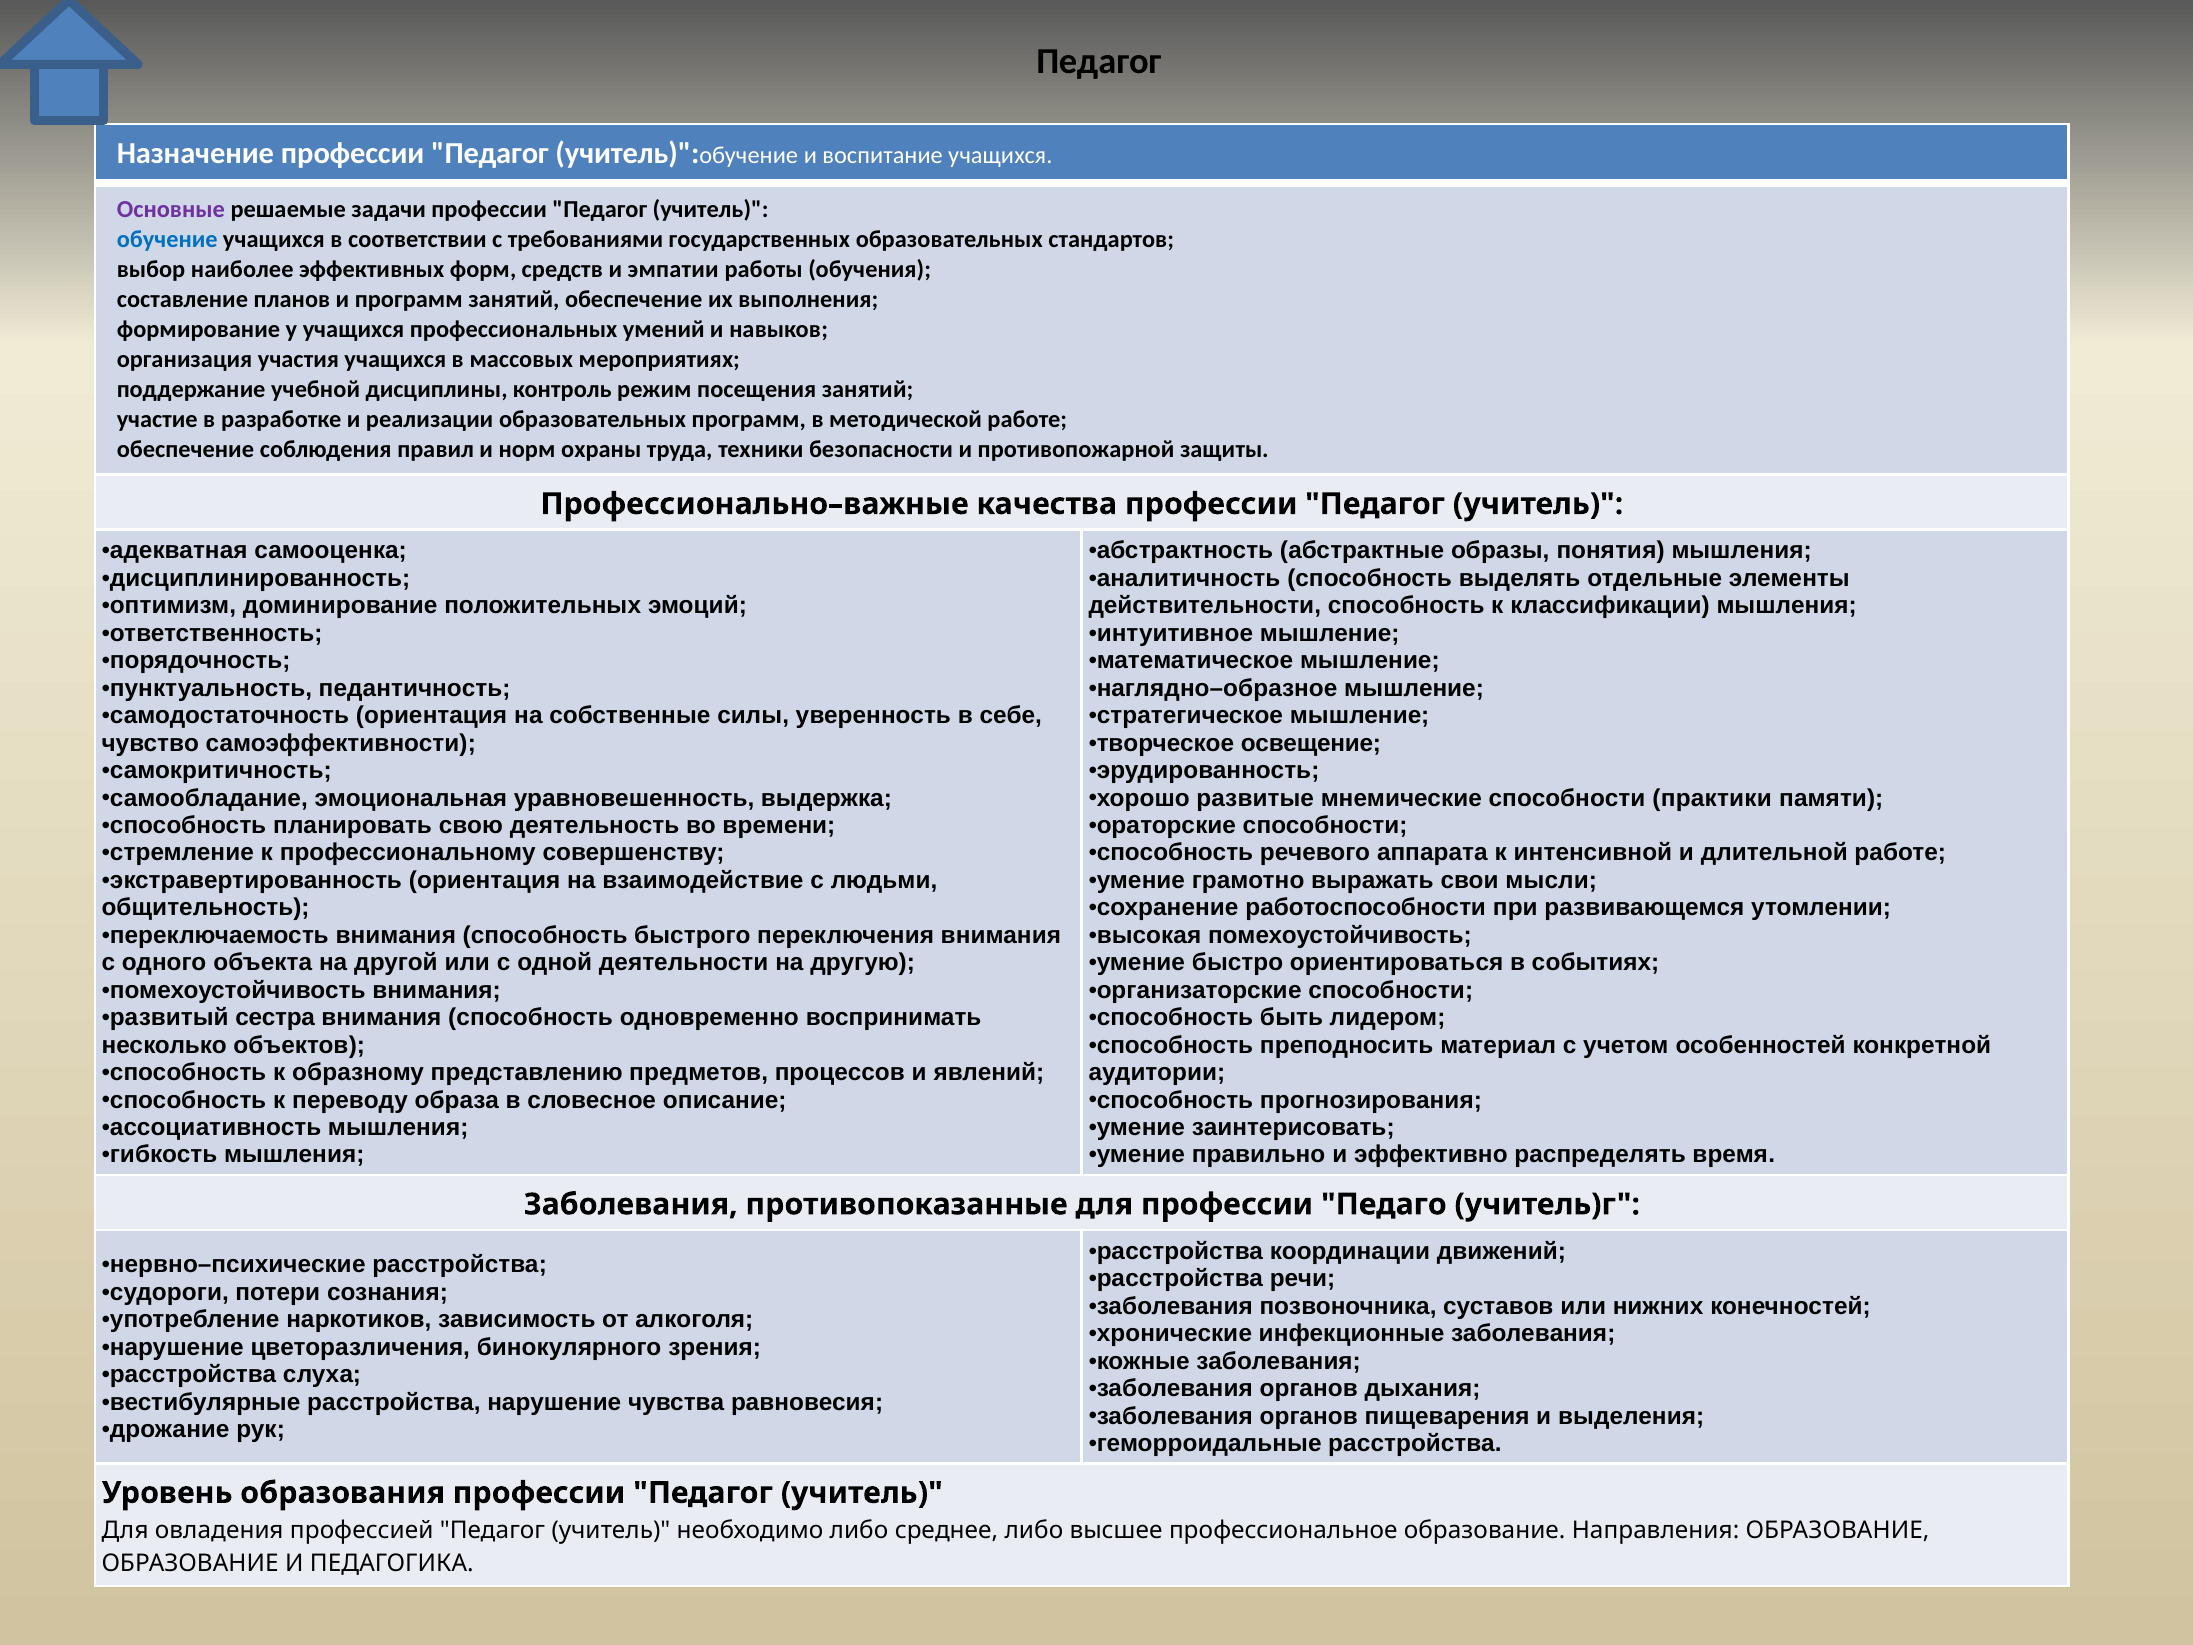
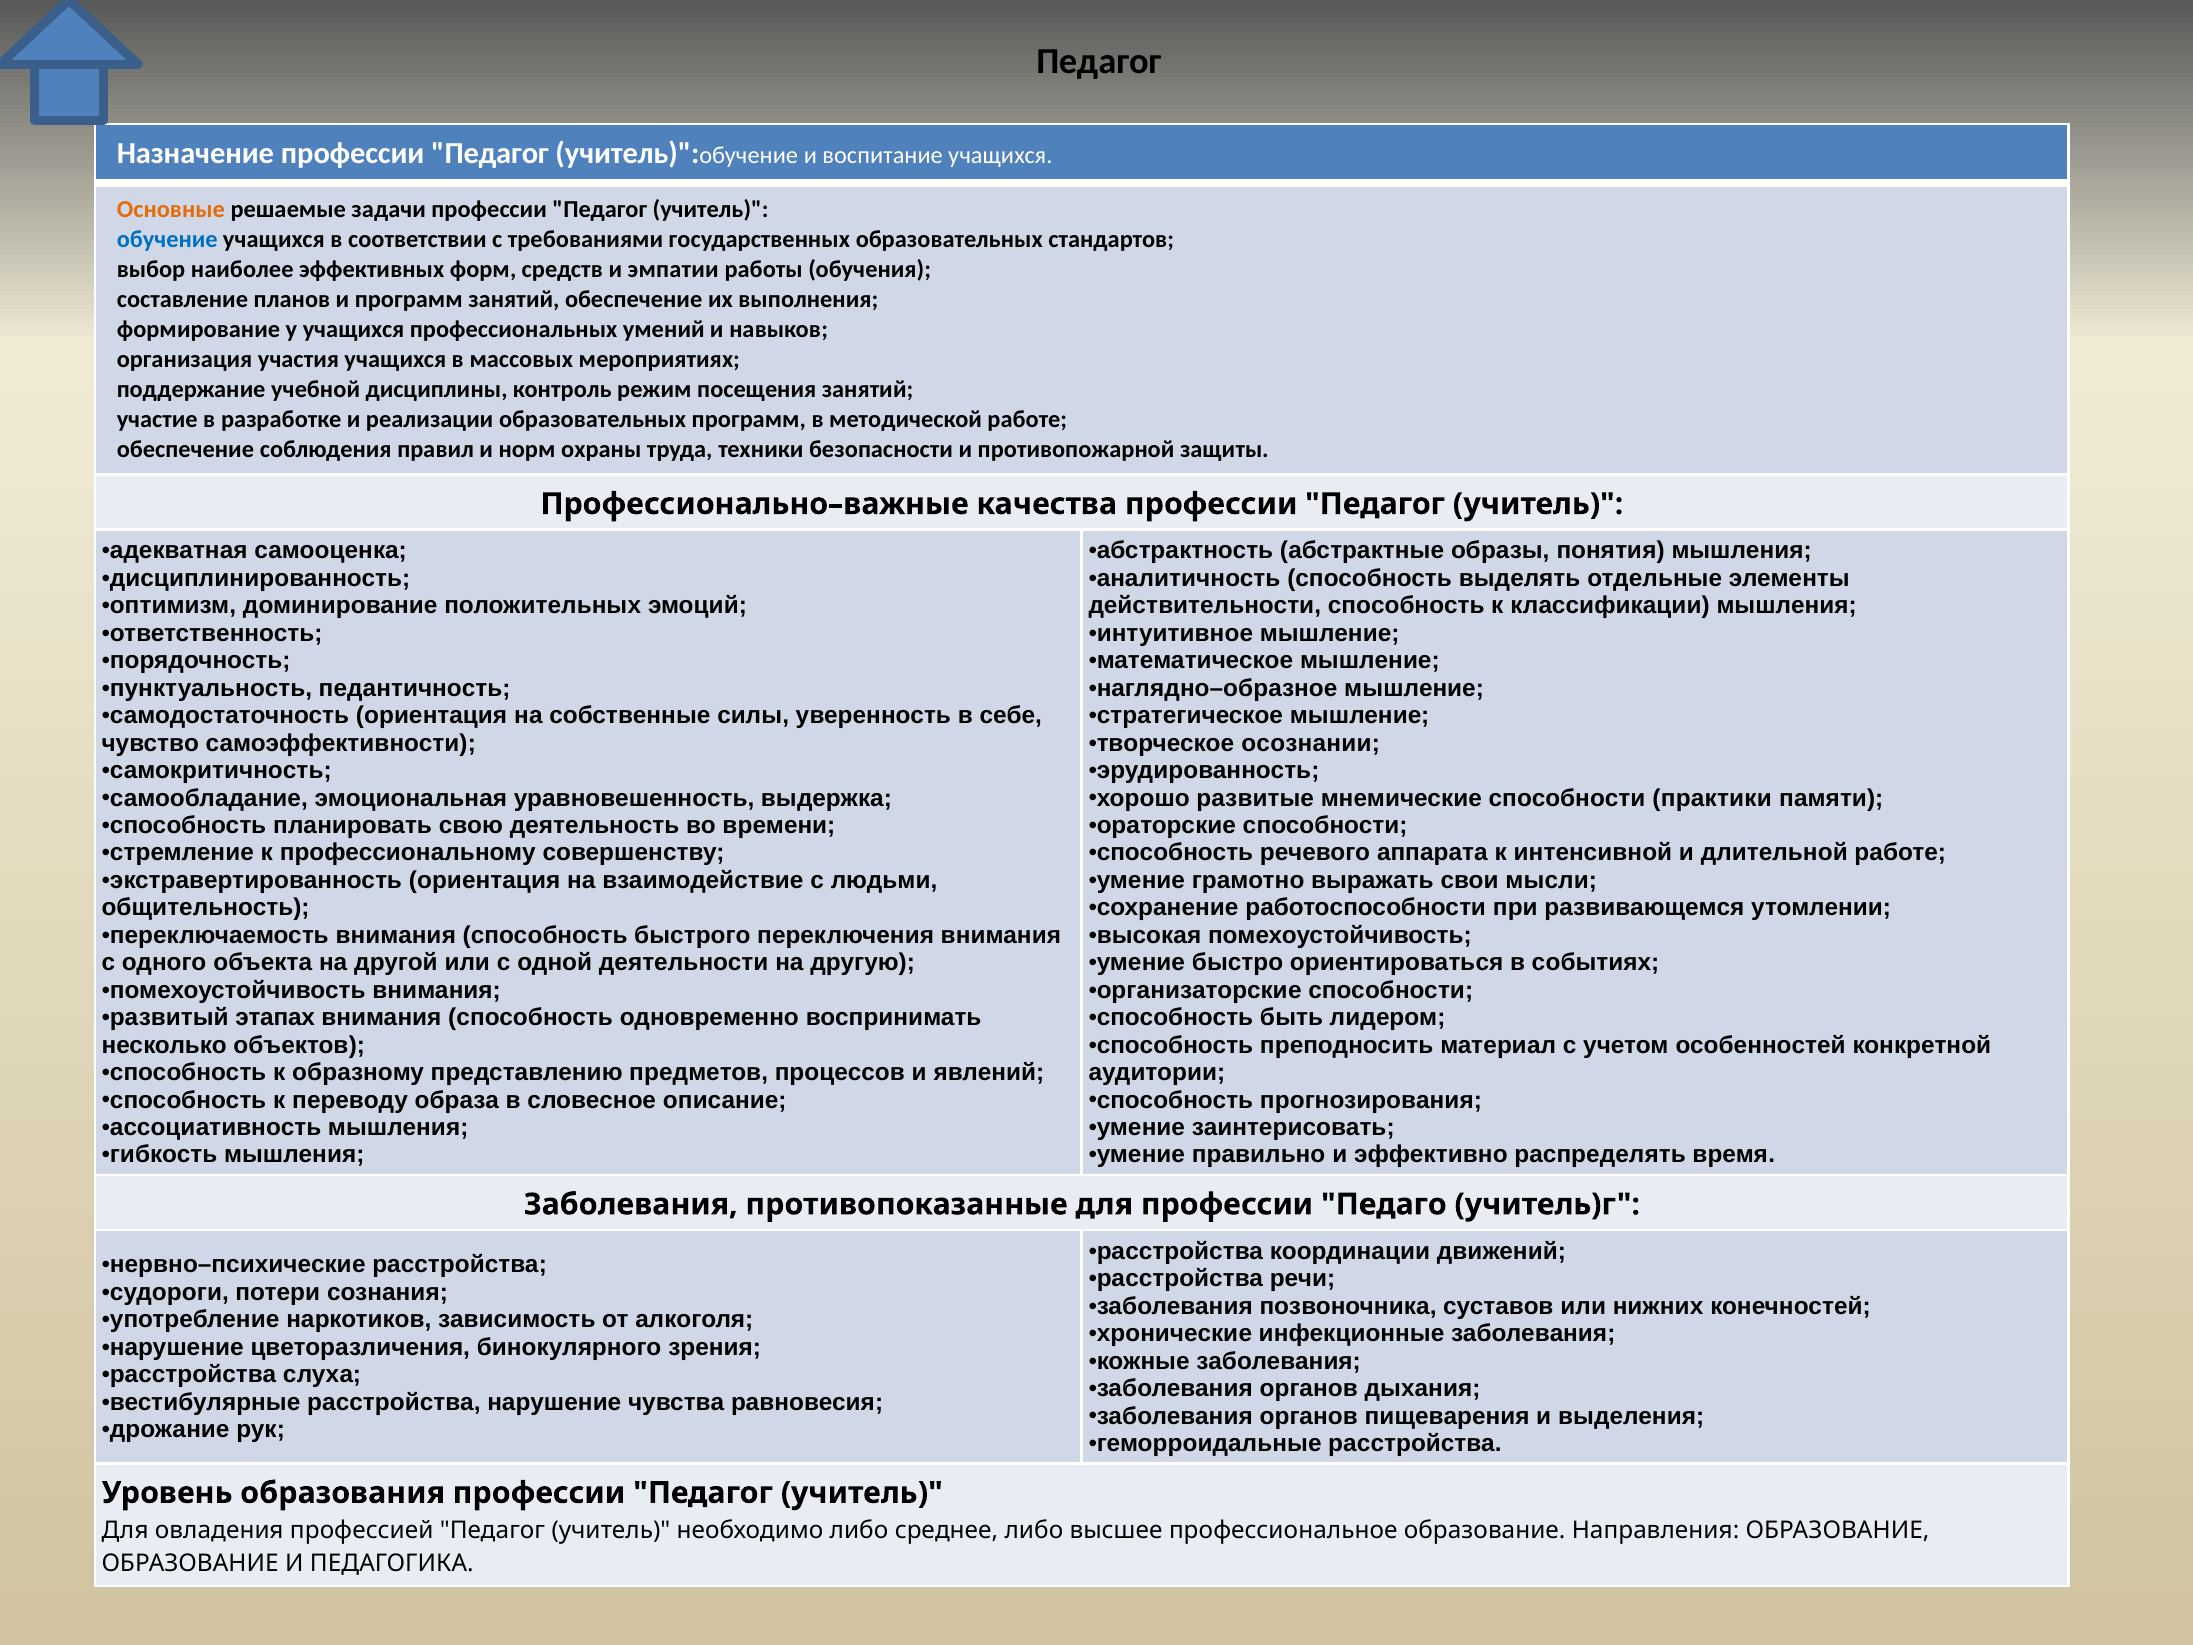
Основные colour: purple -> orange
освещение: освещение -> осознании
сестра: сестра -> этапах
